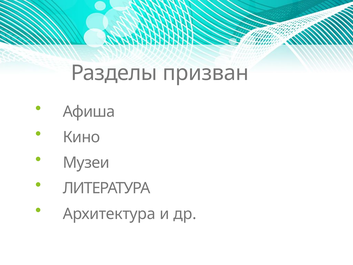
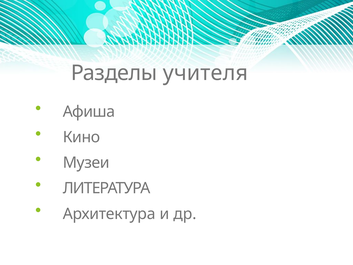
призван: призван -> учителя
